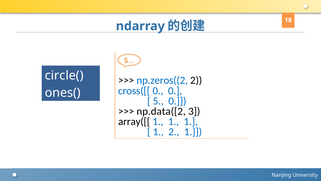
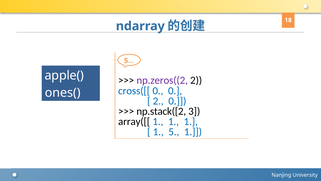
circle(: circle( -> apple(
np.zeros((2 colour: blue -> purple
5 at (158, 101): 5 -> 2
np.data([2: np.data([2 -> np.stack([2
1 2: 2 -> 5
